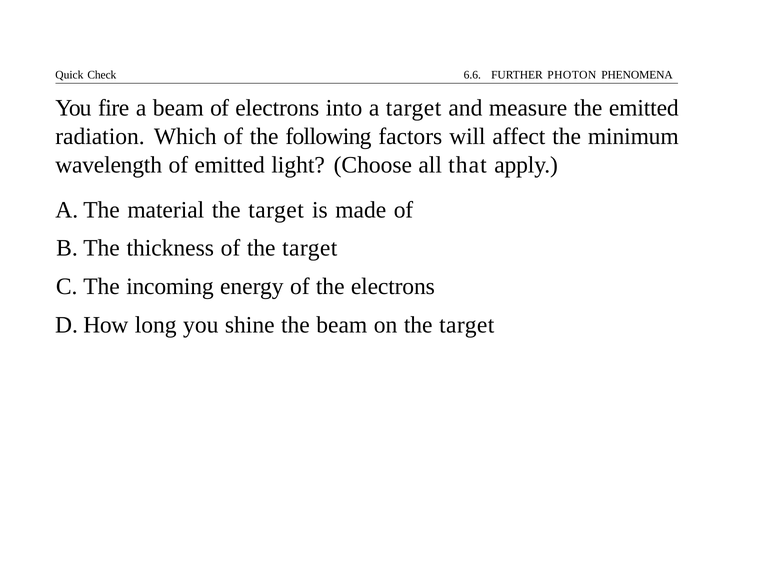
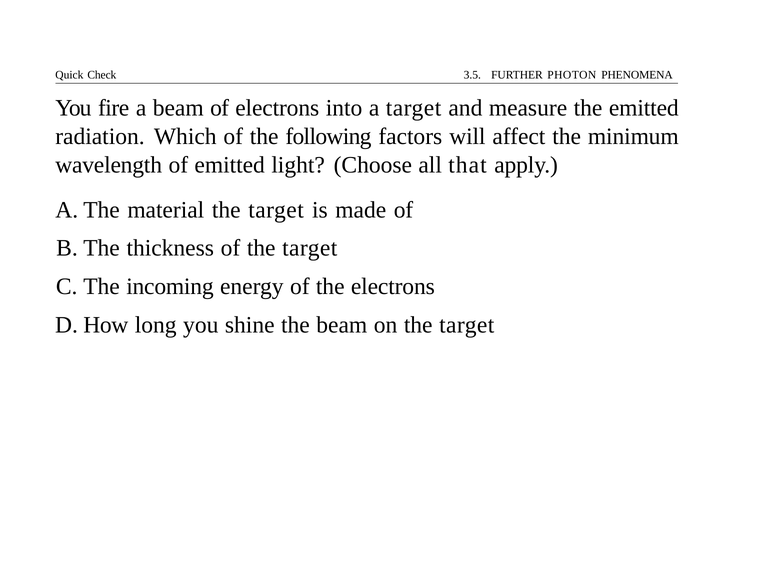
6.6: 6.6 -> 3.5
